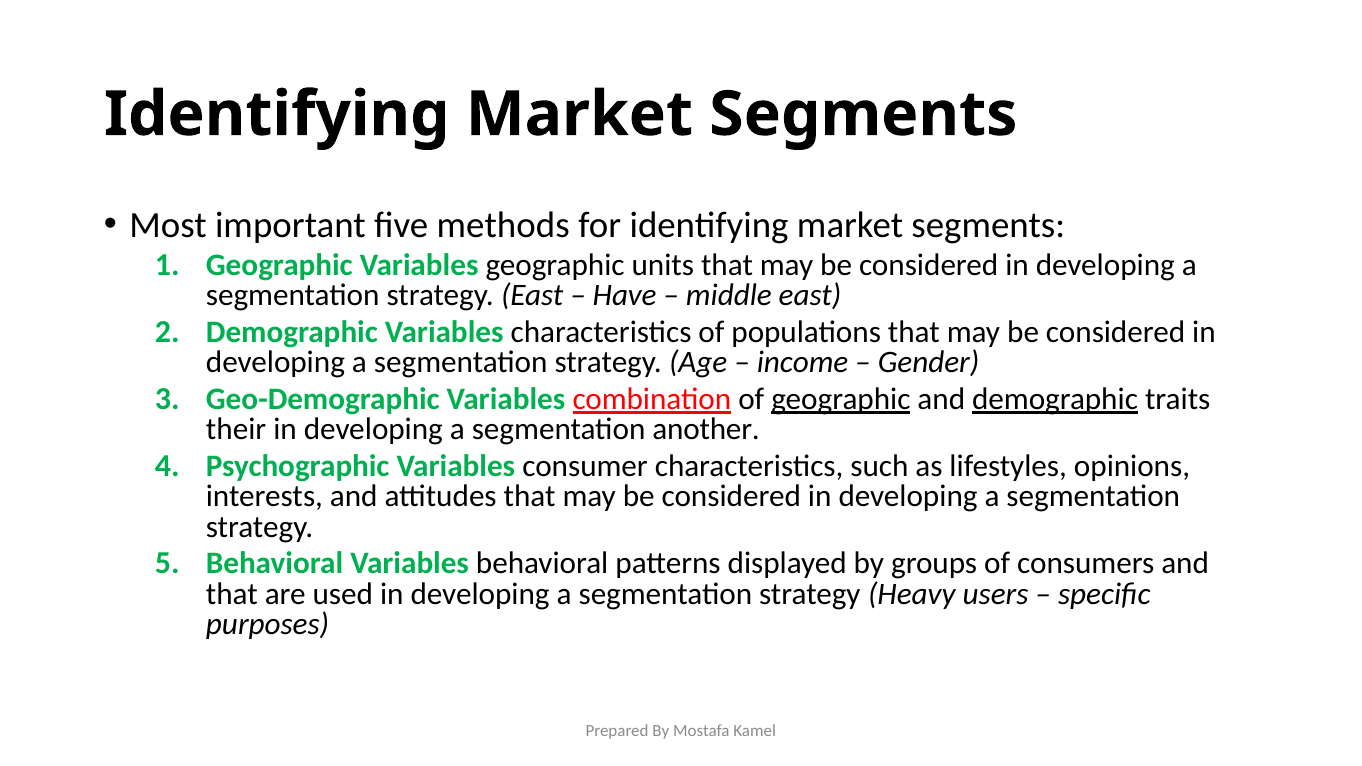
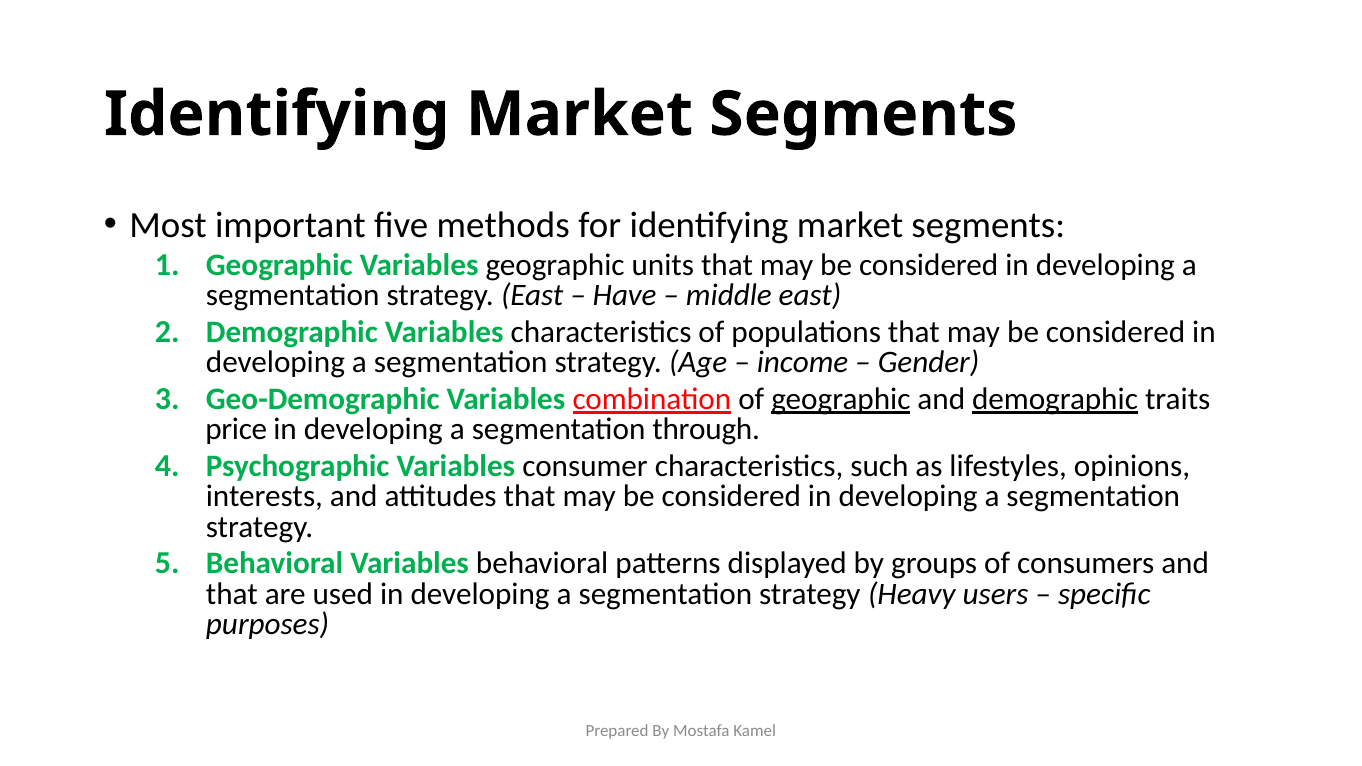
their: their -> price
another: another -> through
